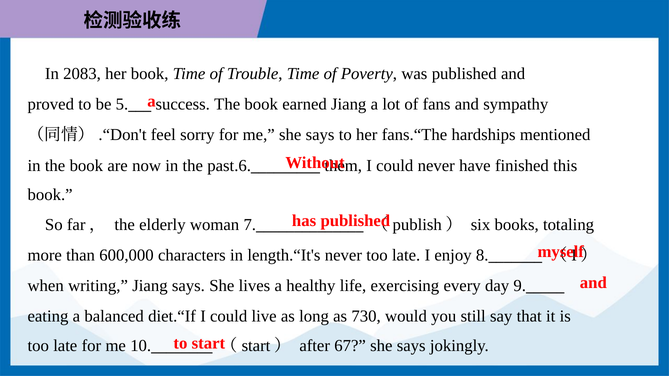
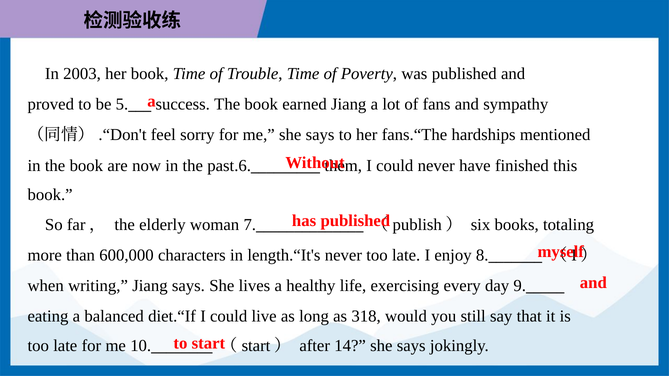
2083: 2083 -> 2003
730: 730 -> 318
67: 67 -> 14
